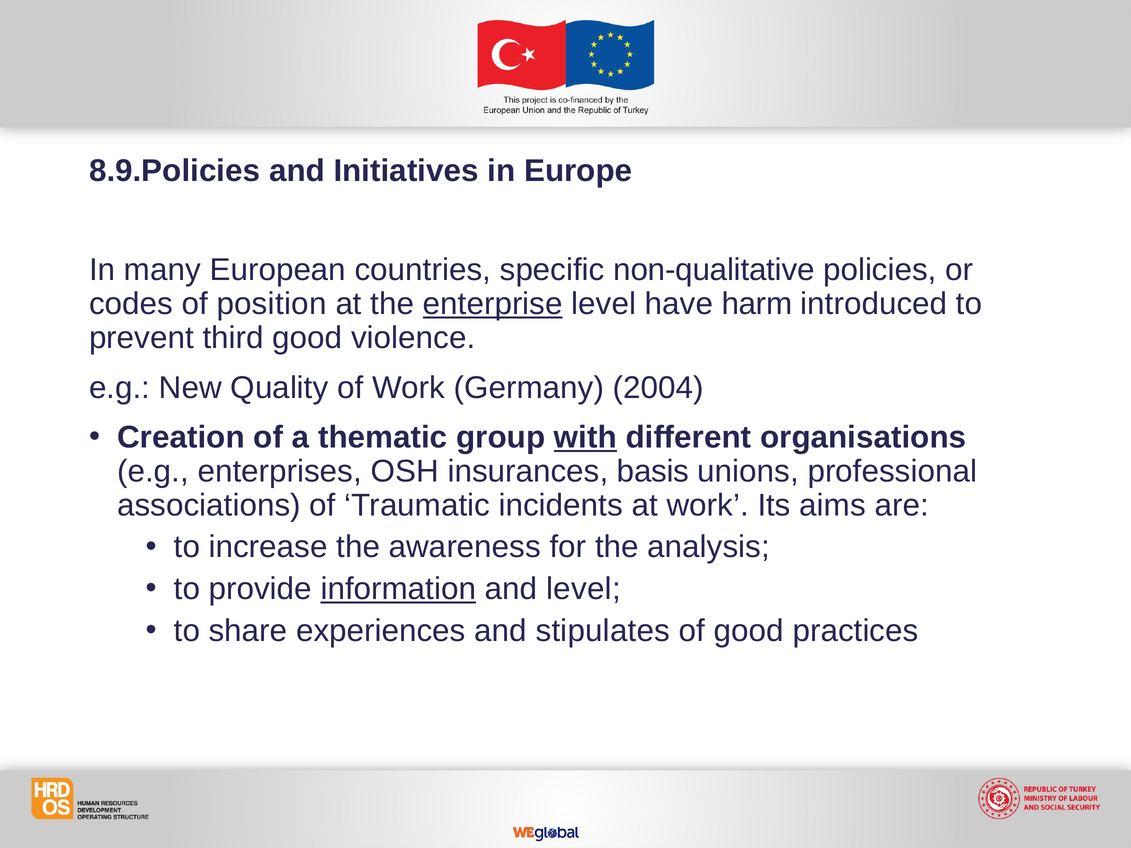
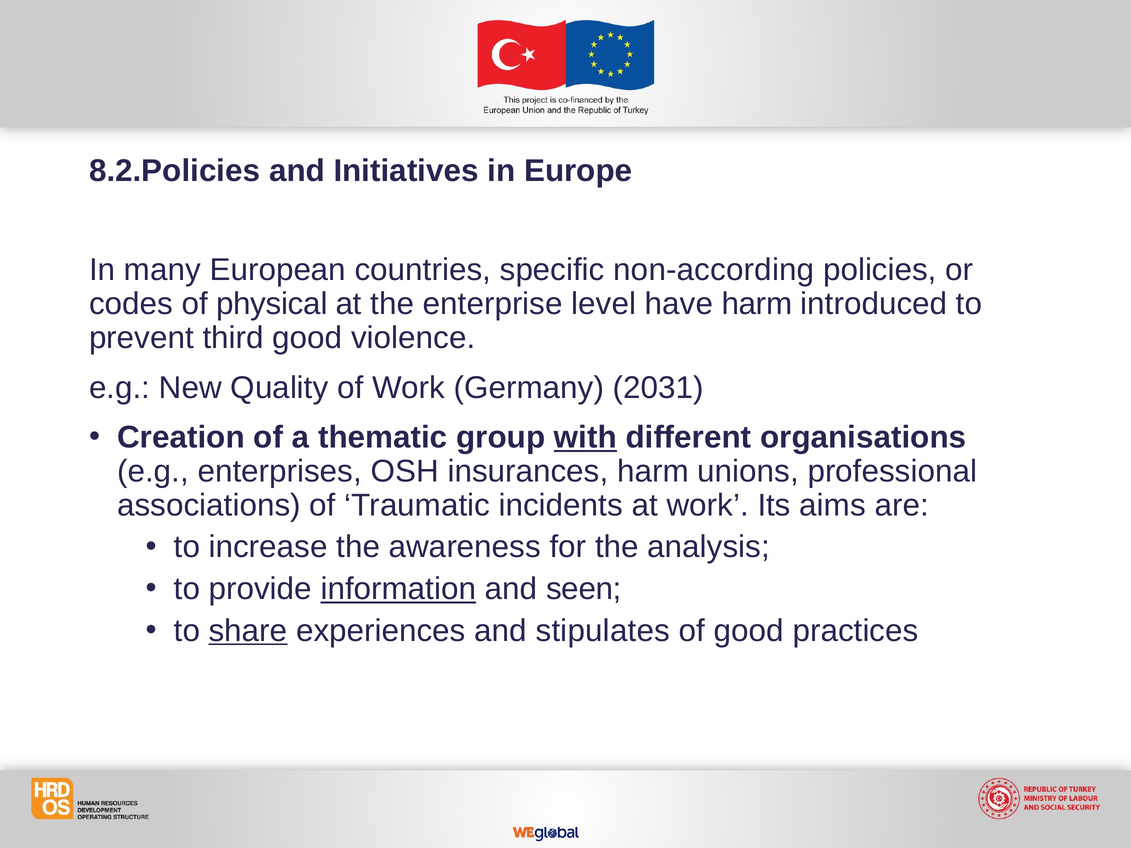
8.9.Policies: 8.9.Policies -> 8.2.Policies
non-qualitative: non-qualitative -> non-according
position: position -> physical
enterprise underline: present -> none
2004: 2004 -> 2031
insurances basis: basis -> harm
and level: level -> seen
share underline: none -> present
